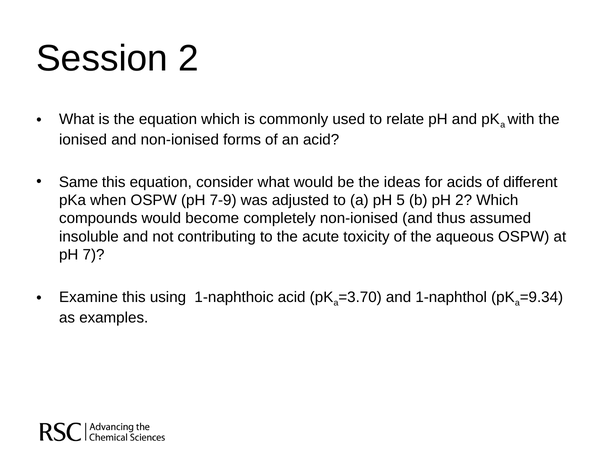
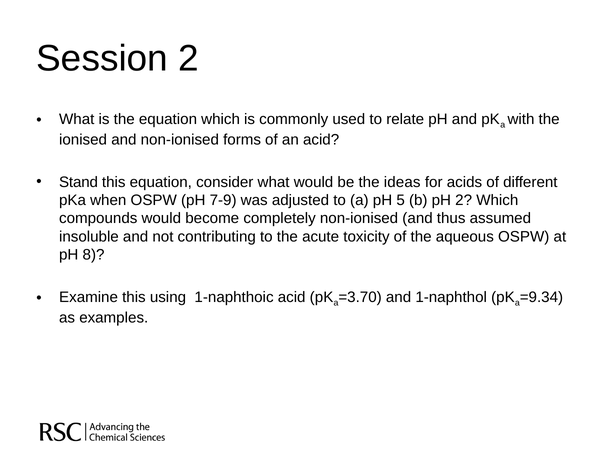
Same: Same -> Stand
7: 7 -> 8
